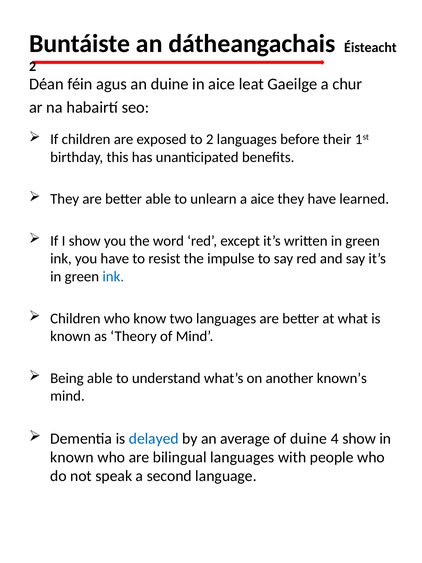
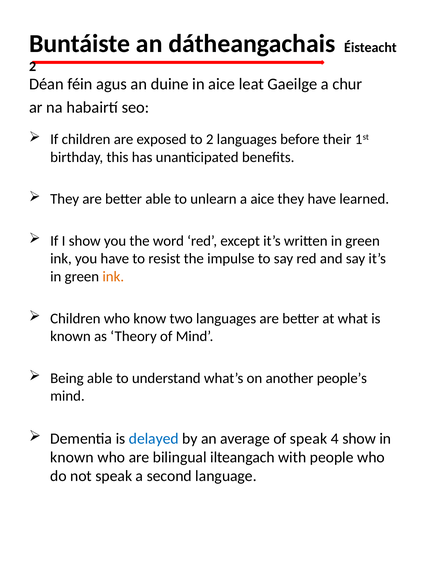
ink at (113, 276) colour: blue -> orange
known’s: known’s -> people’s
of duine: duine -> speak
bilingual languages: languages -> ilteangach
